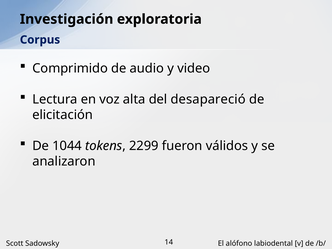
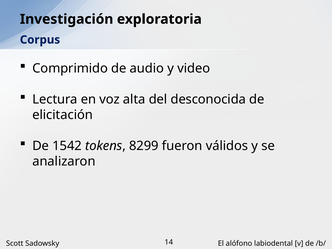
desapareció: desapareció -> desconocida
1044: 1044 -> 1542
2299: 2299 -> 8299
